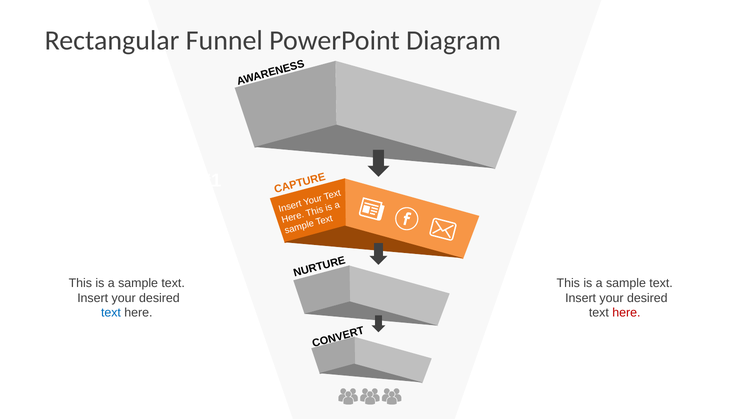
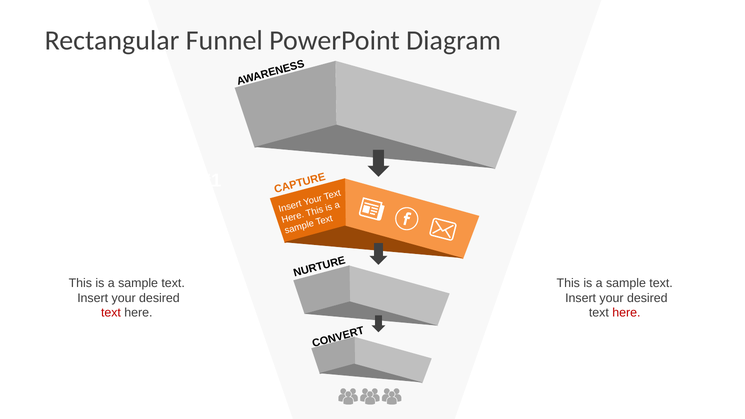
text at (111, 313) colour: blue -> red
